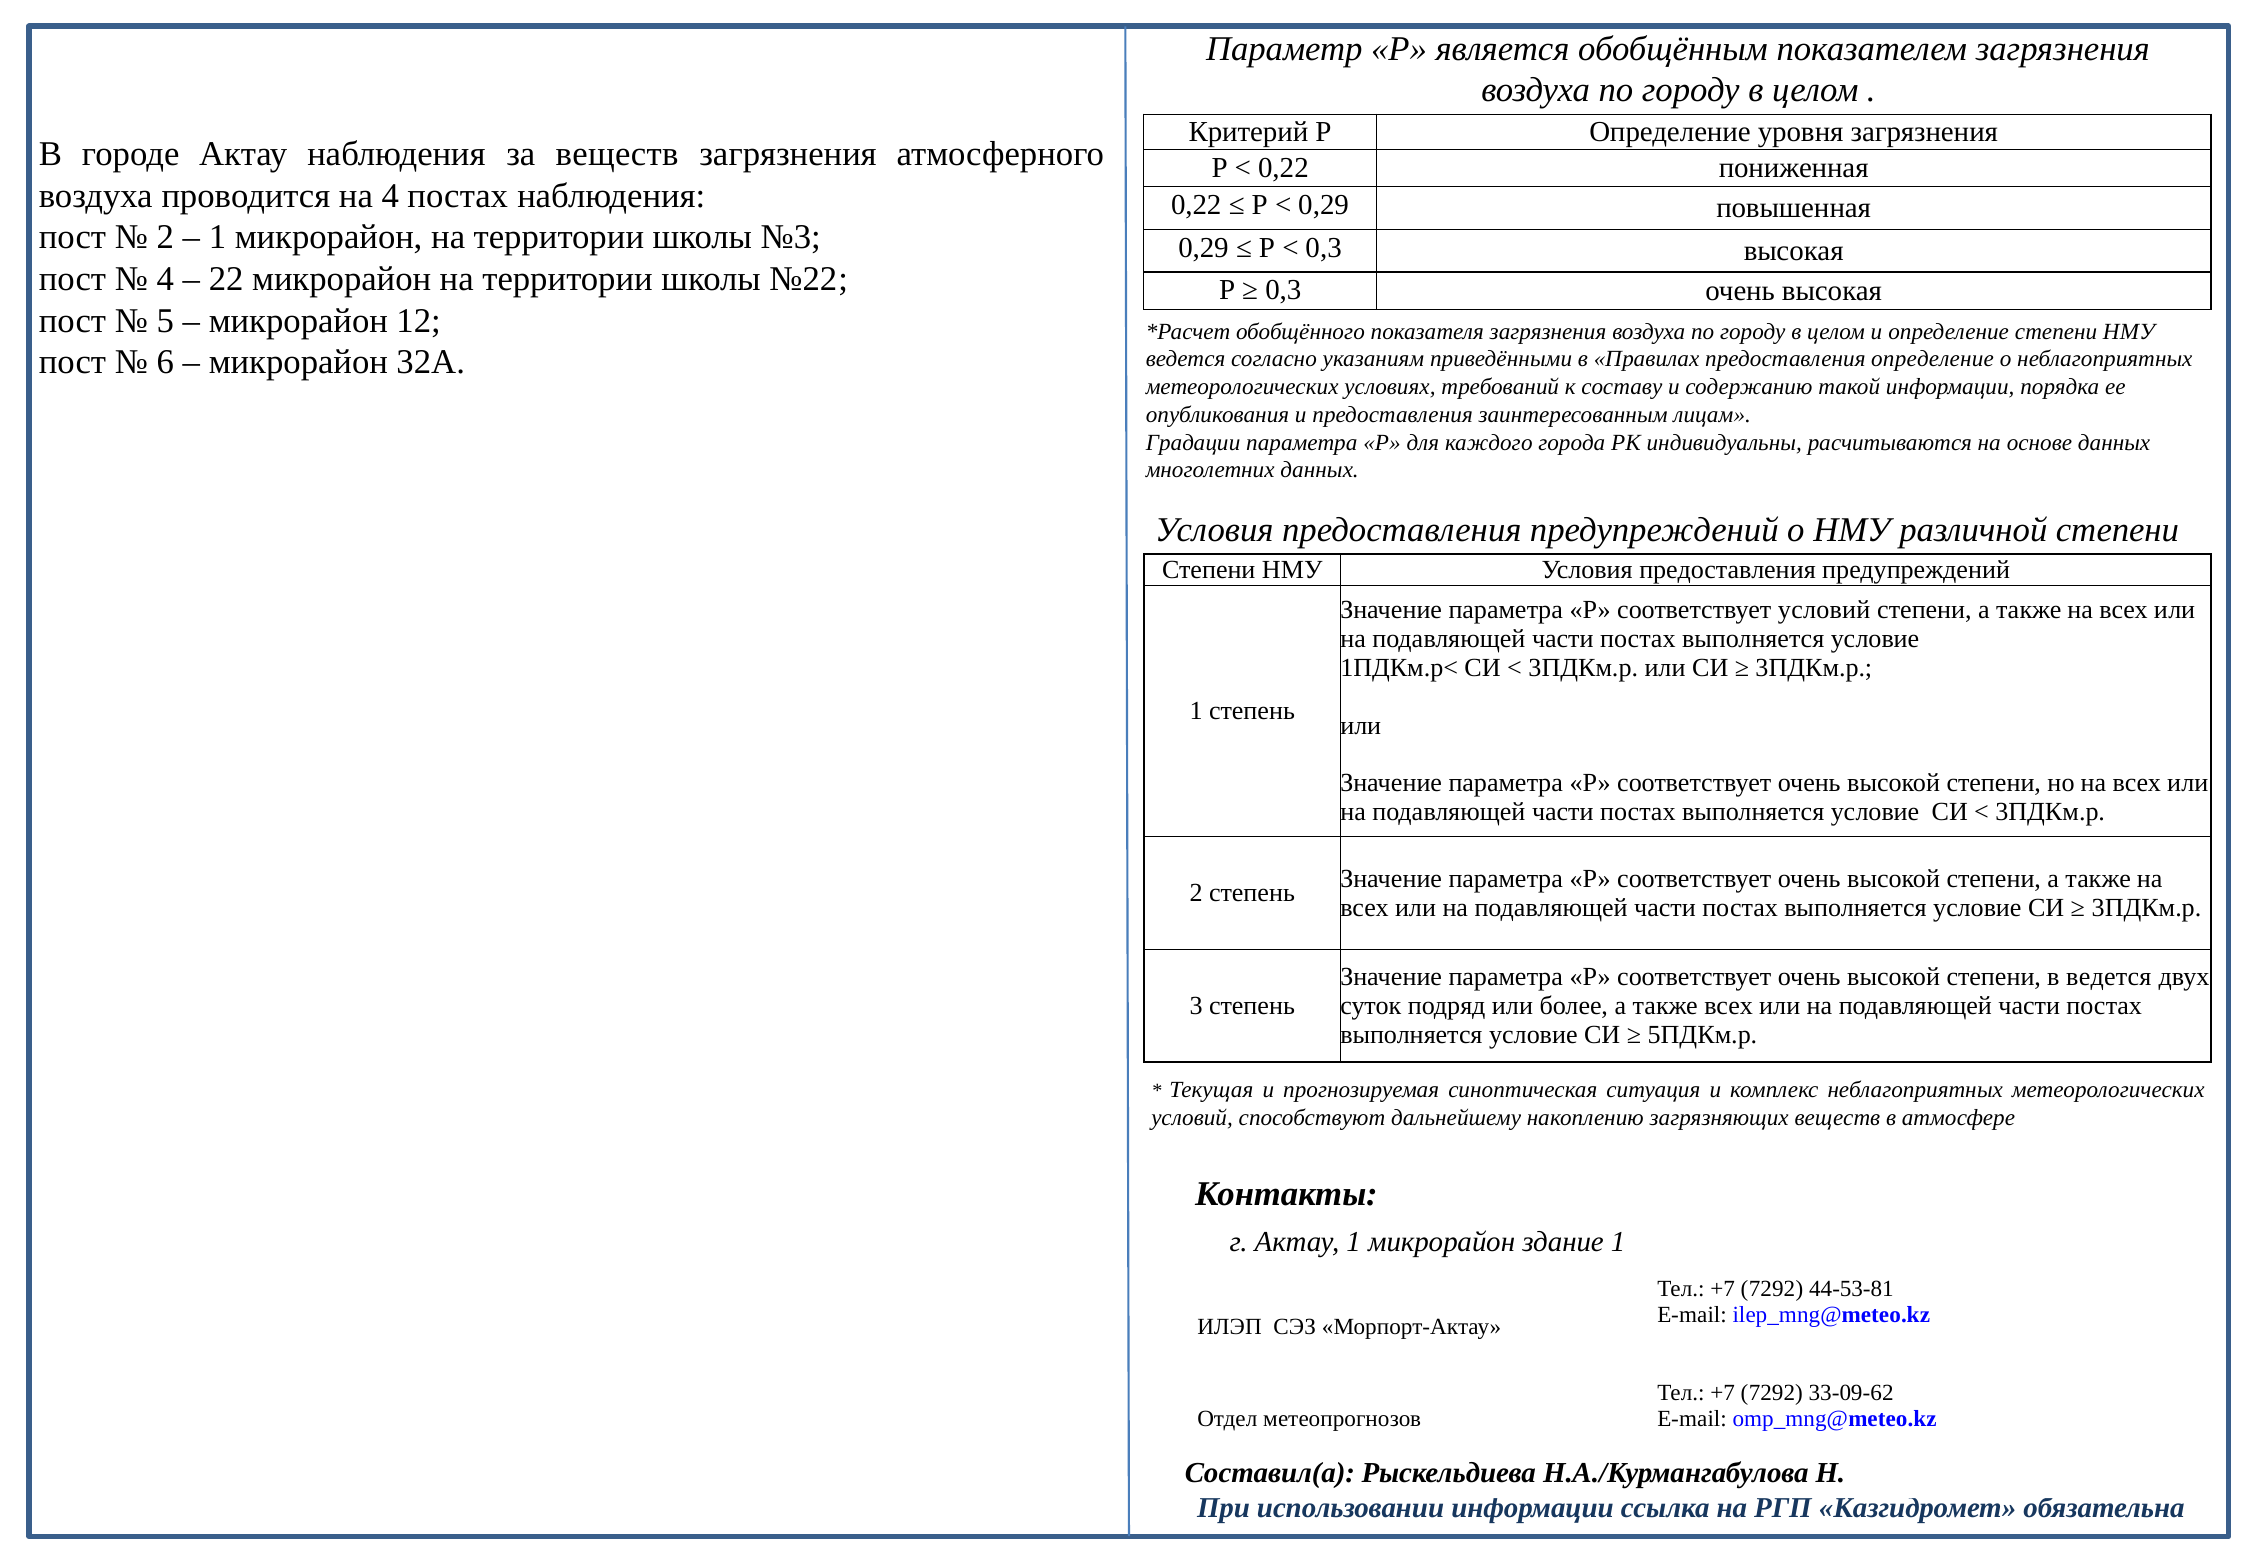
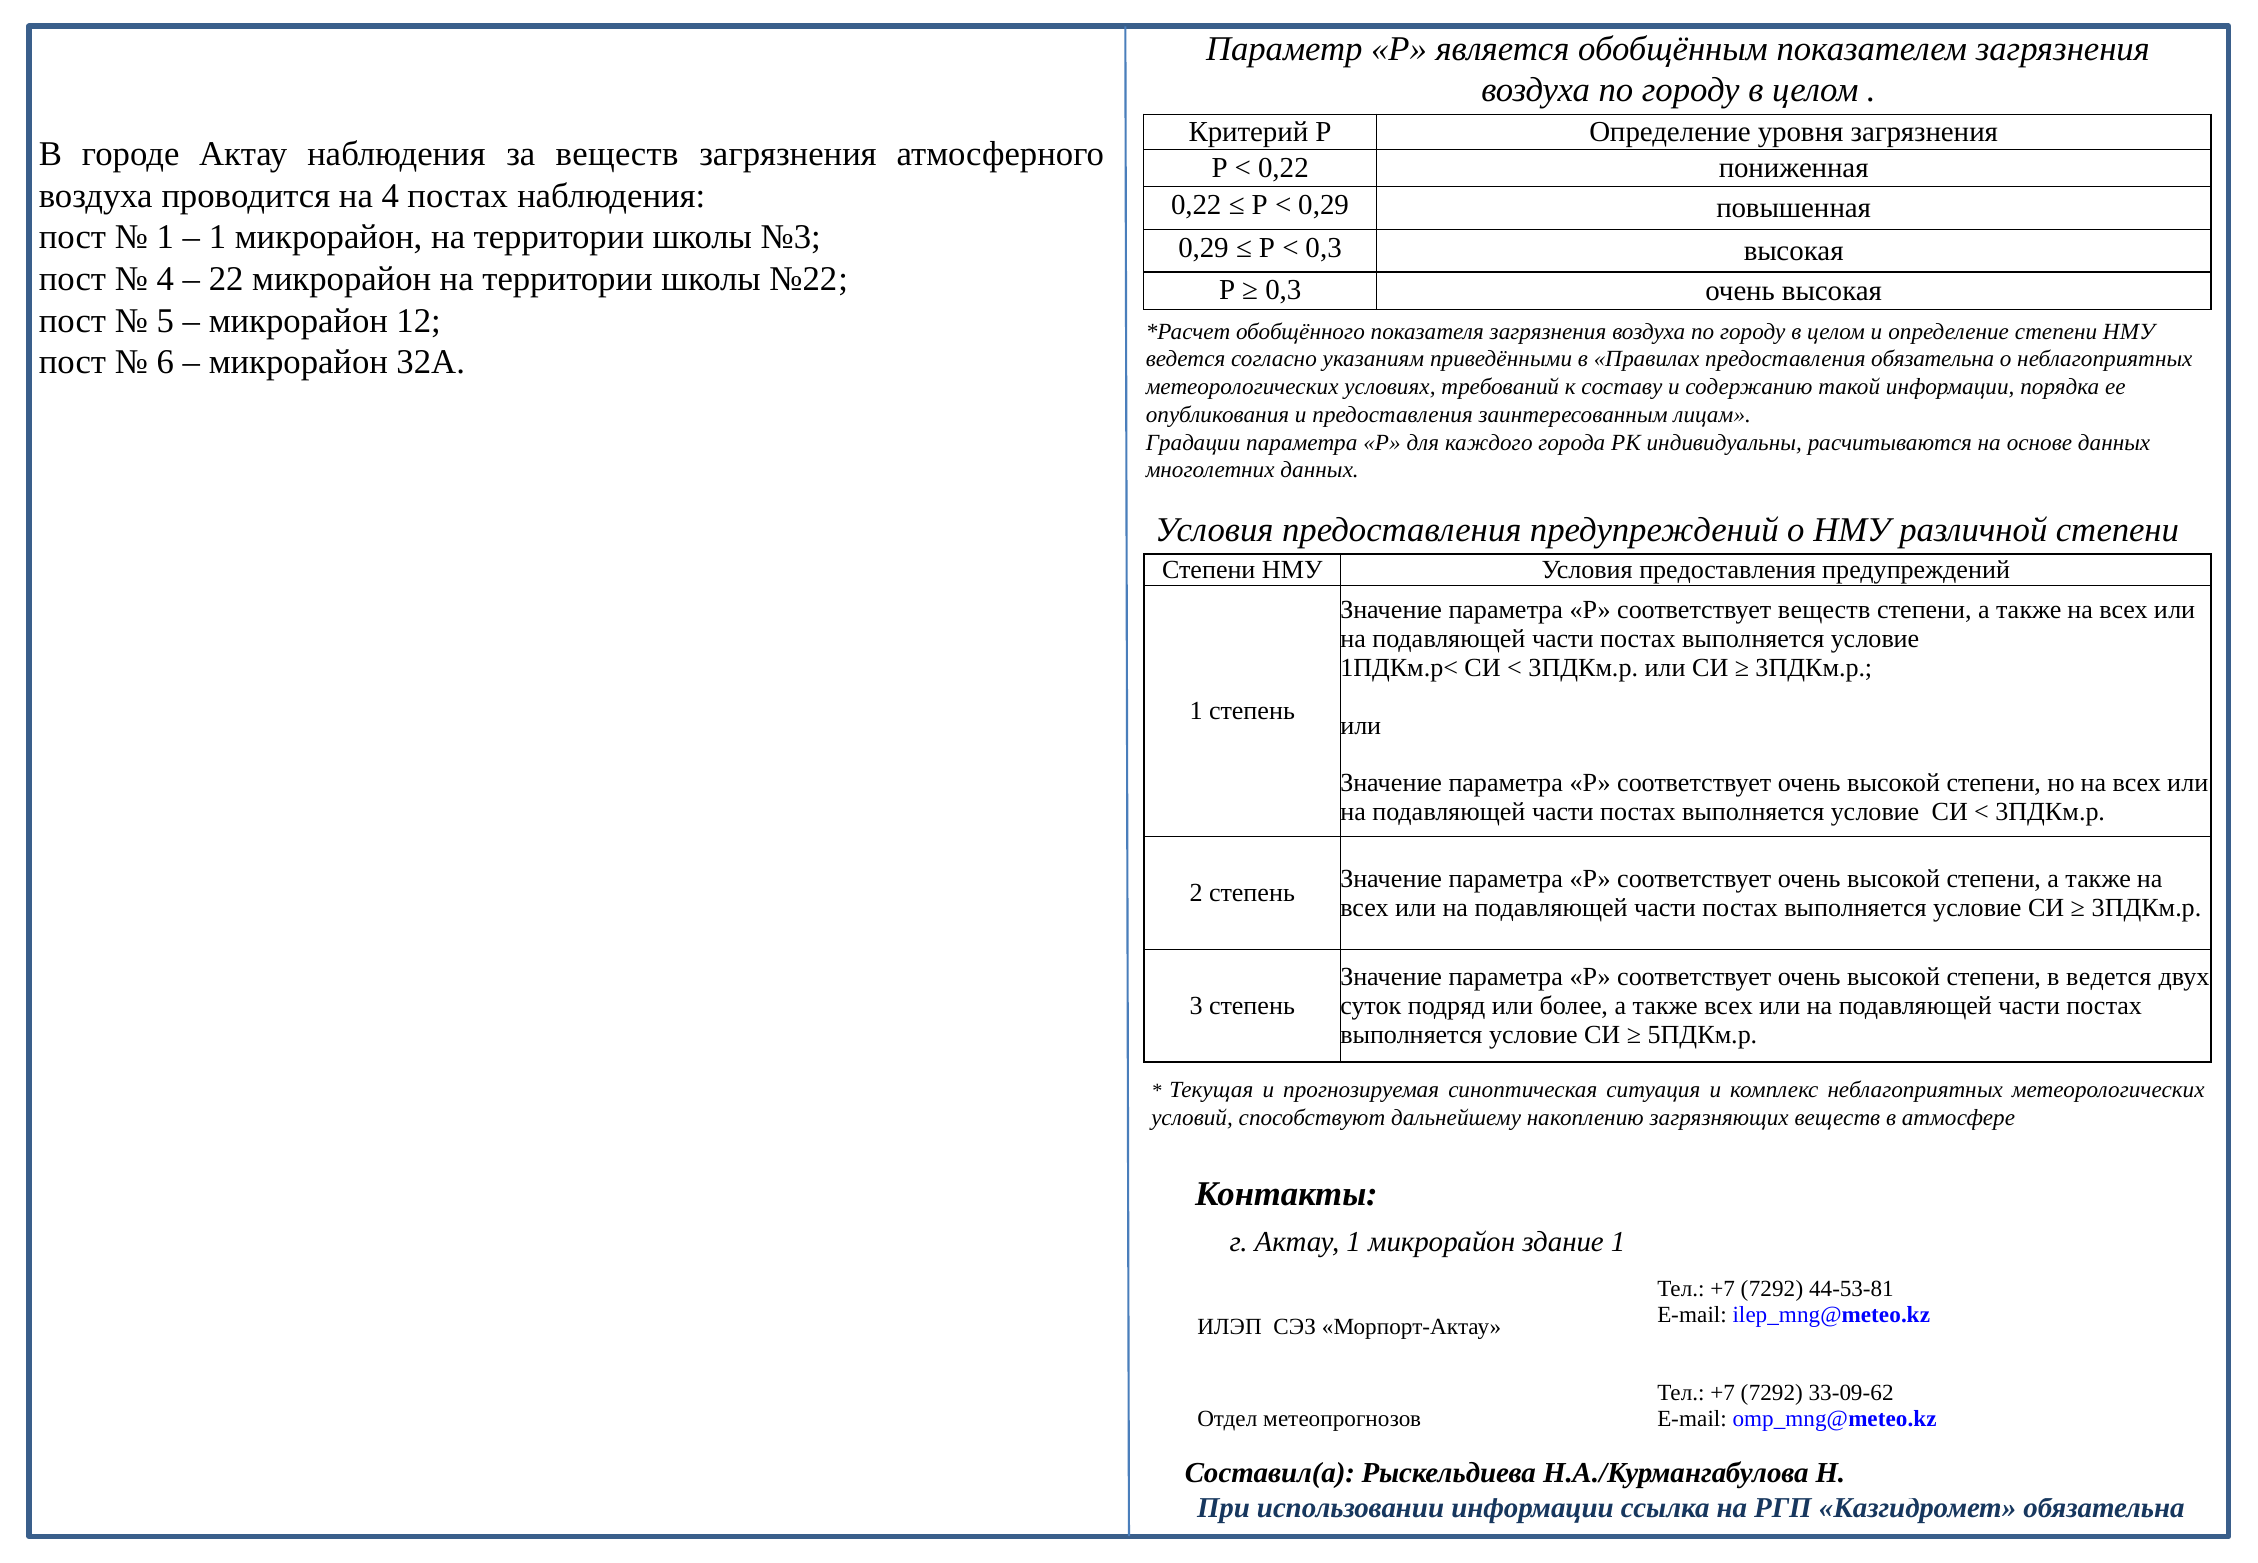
2 at (165, 238): 2 -> 1
предоставления определение: определение -> обязательна
соответствует условий: условий -> веществ
